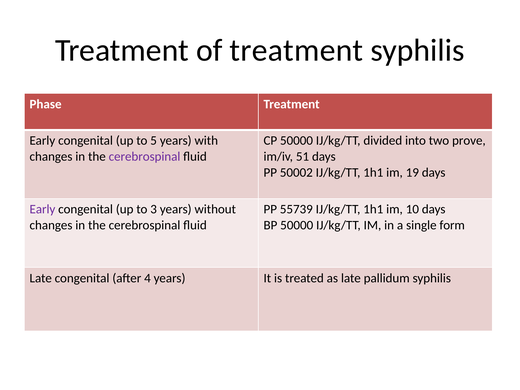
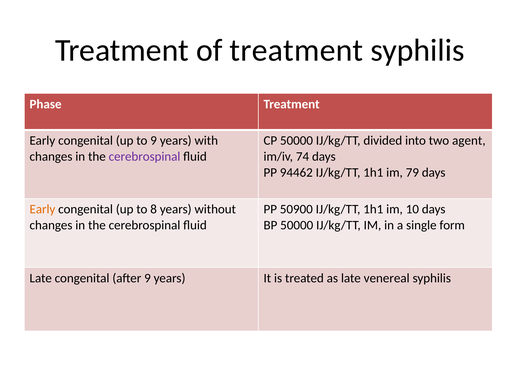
to 5: 5 -> 9
prove: prove -> agent
51: 51 -> 74
50002: 50002 -> 94462
19: 19 -> 79
Early at (42, 209) colour: purple -> orange
3: 3 -> 8
55739: 55739 -> 50900
after 4: 4 -> 9
pallidum: pallidum -> venereal
